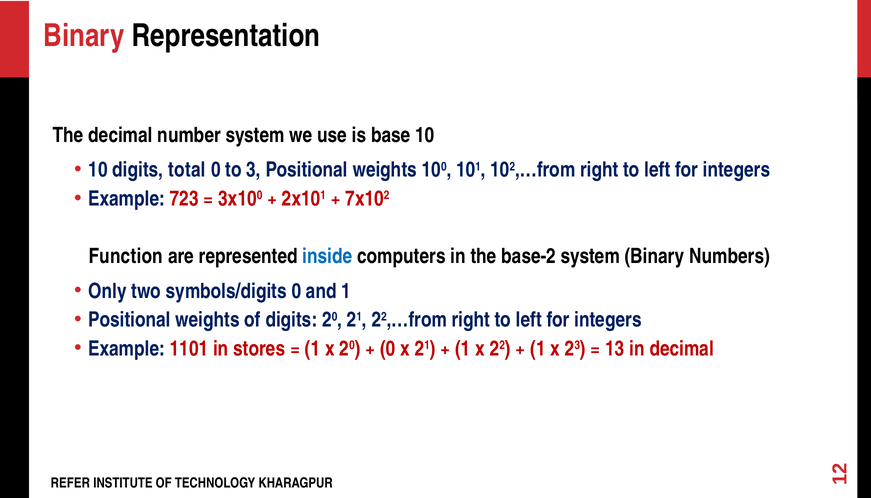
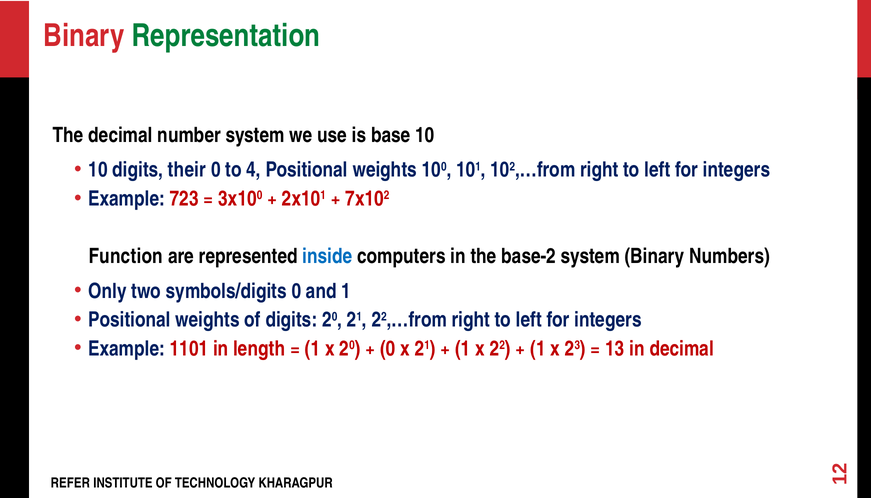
Representation colour: black -> green
total: total -> their
3: 3 -> 4
stores: stores -> length
